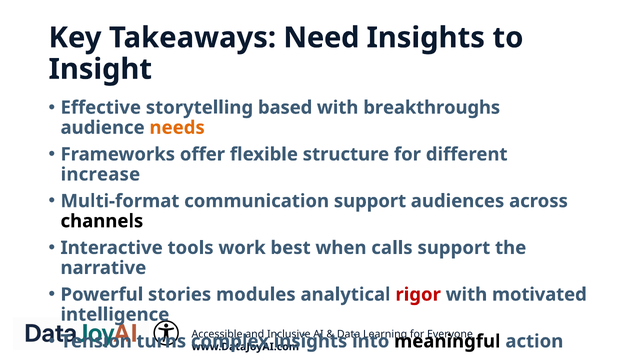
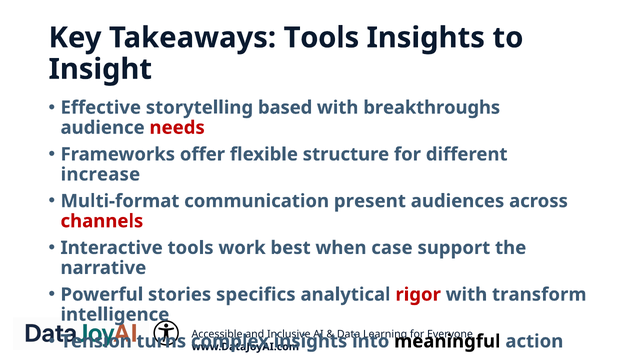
Takeaways Need: Need -> Tools
needs colour: orange -> red
communication support: support -> present
channels colour: black -> red
calls: calls -> case
modules: modules -> specifics
motivated: motivated -> transform
